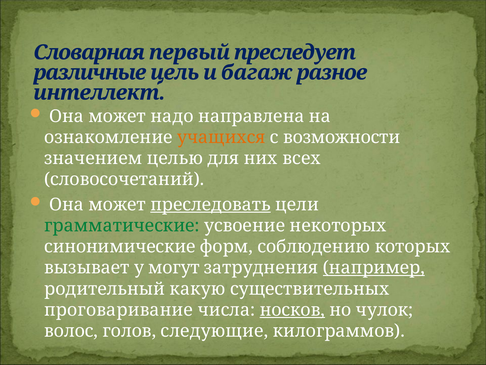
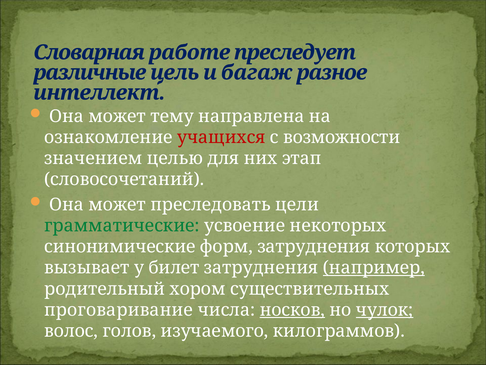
первый: первый -> работе
надо: надо -> тему
учащихся colour: orange -> red
всех: всех -> этап
преследовать underline: present -> none
форм соблюдению: соблюдению -> затруднения
могут: могут -> билет
какую: какую -> хором
чулок underline: none -> present
следующие: следующие -> изучаемого
